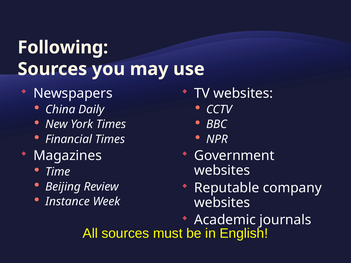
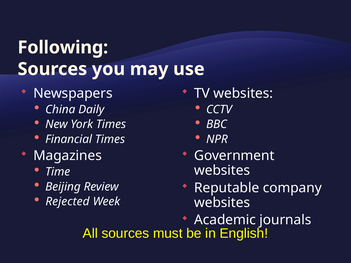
Instance: Instance -> Rejected
